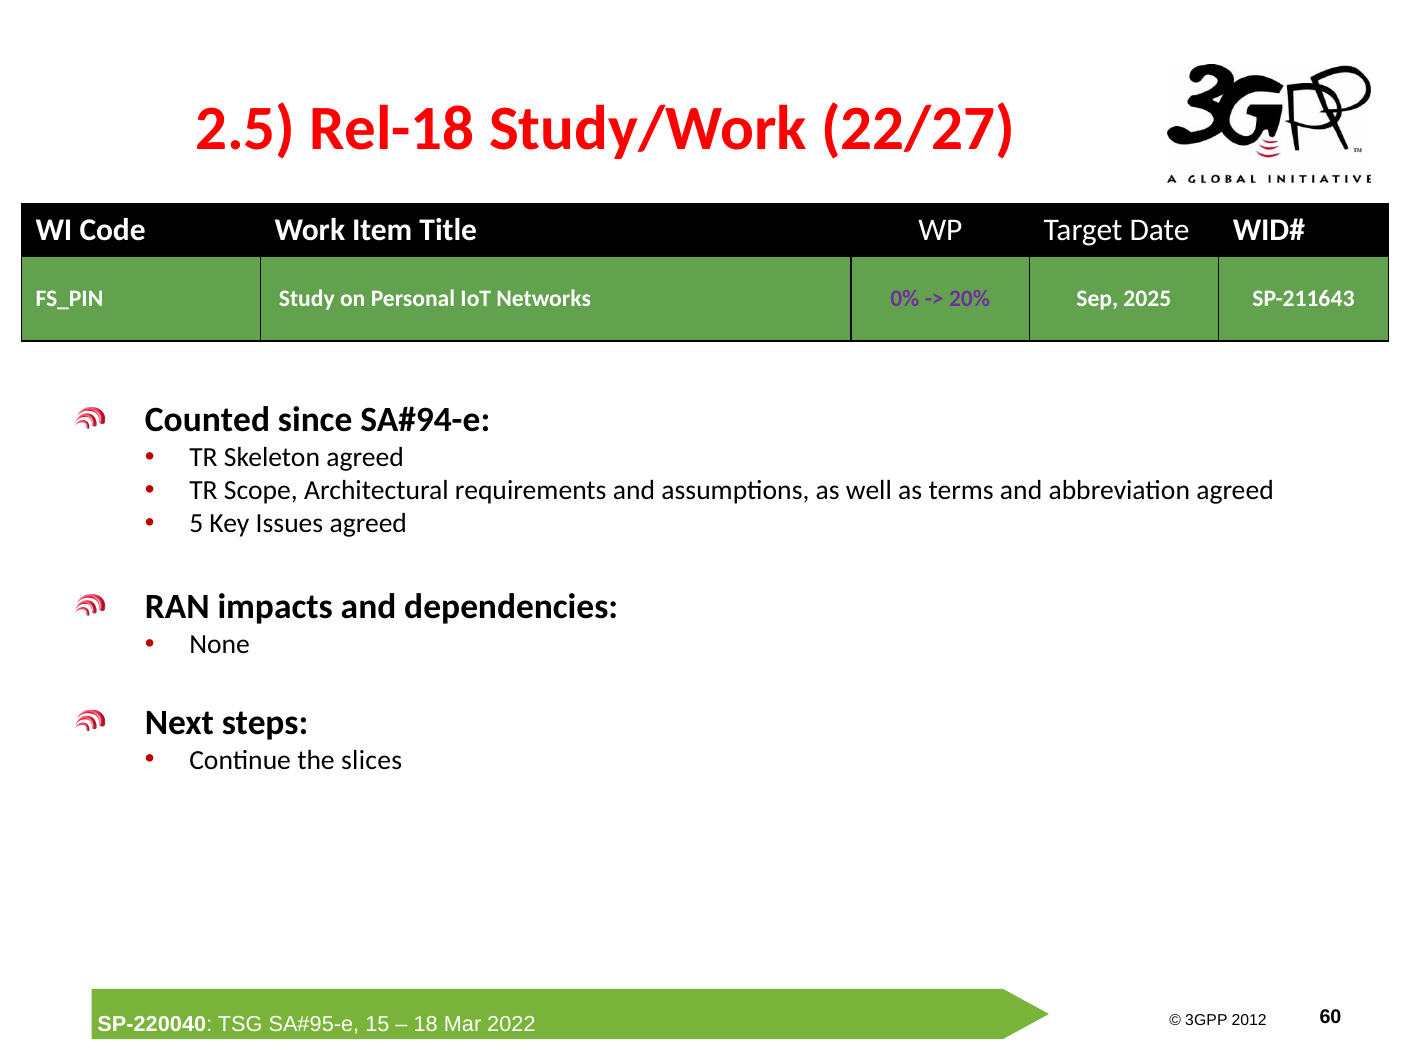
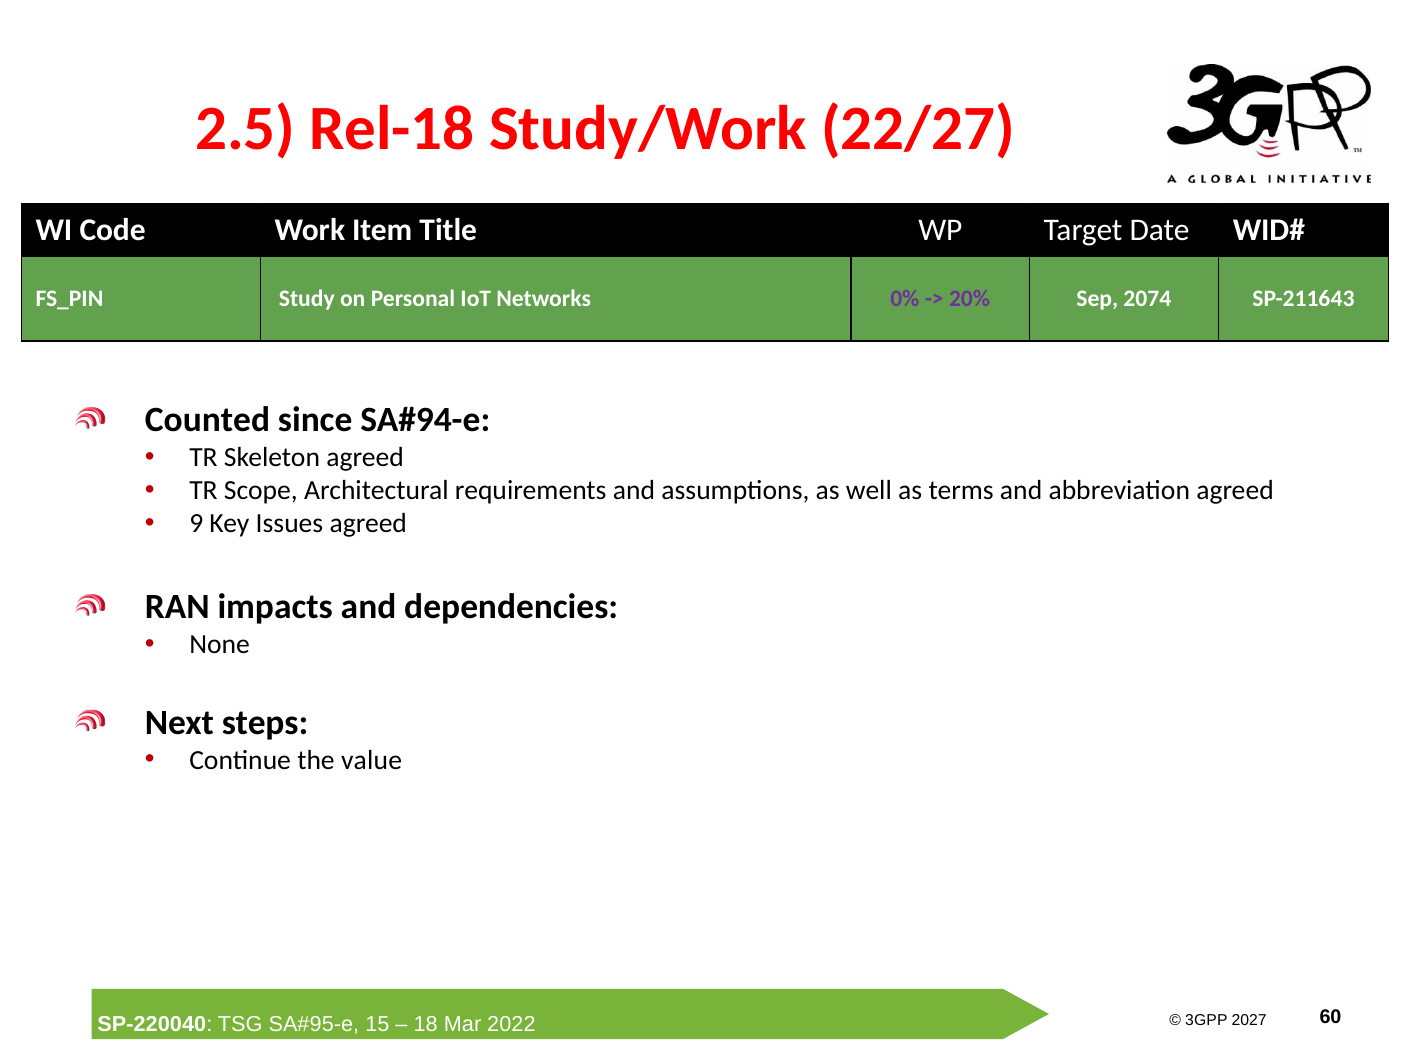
2025: 2025 -> 2074
5: 5 -> 9
slices: slices -> value
2012 at (1249, 1020): 2012 -> 2027
